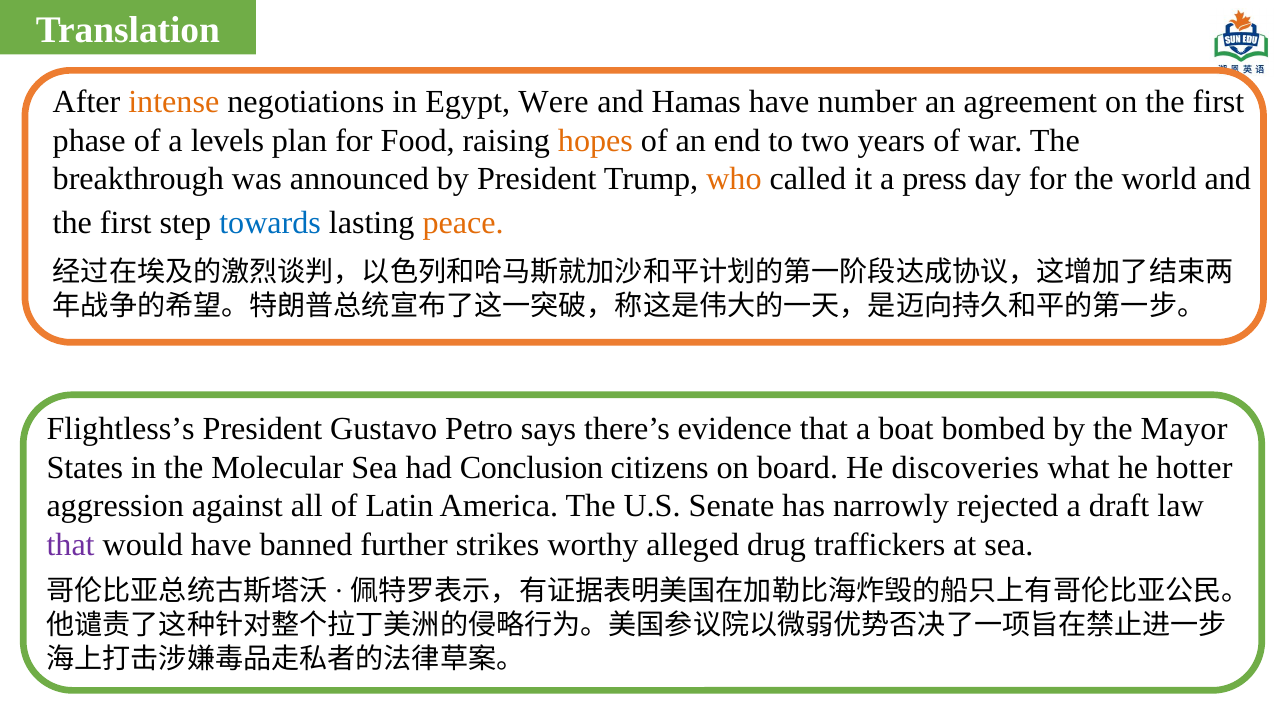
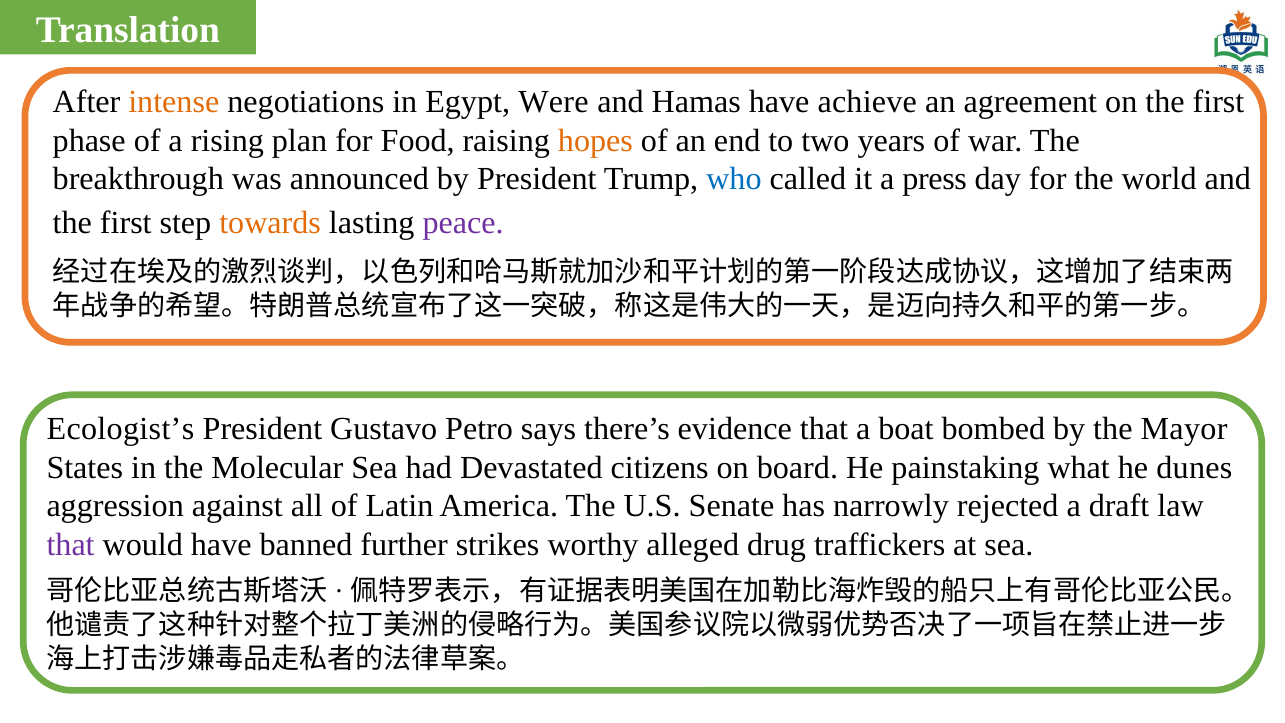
number: number -> achieve
levels: levels -> rising
who colour: orange -> blue
towards colour: blue -> orange
peace colour: orange -> purple
Flightless’s: Flightless’s -> Ecologist’s
Conclusion: Conclusion -> Devastated
discoveries: discoveries -> painstaking
hotter: hotter -> dunes
